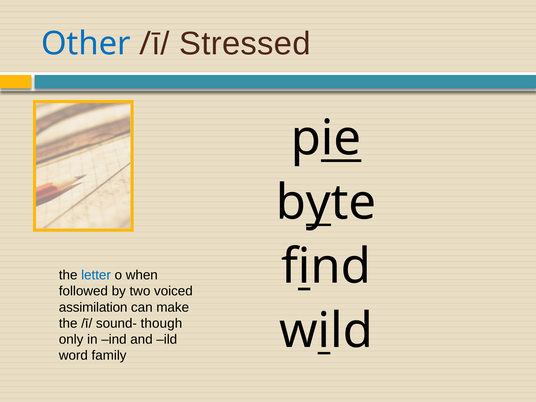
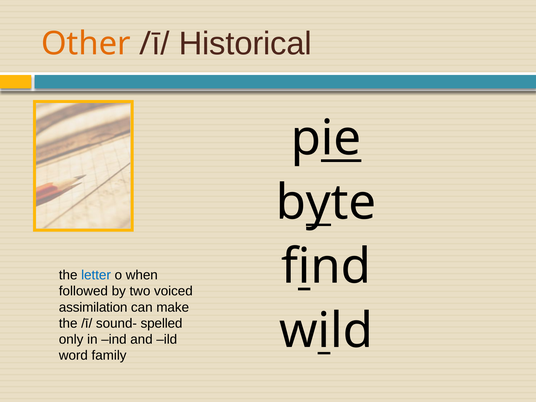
Other colour: blue -> orange
Stressed: Stressed -> Historical
though: though -> spelled
